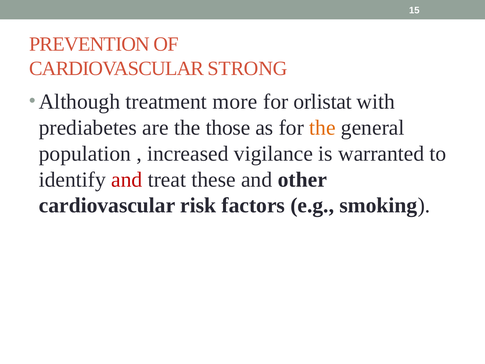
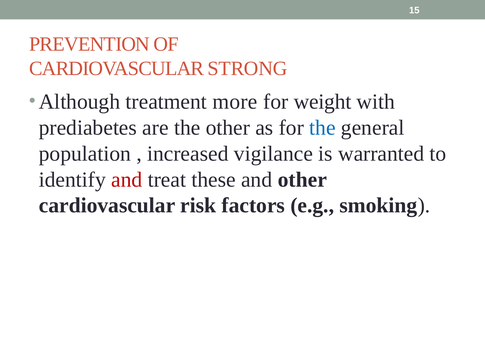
orlistat: orlistat -> weight
the those: those -> other
the at (322, 128) colour: orange -> blue
